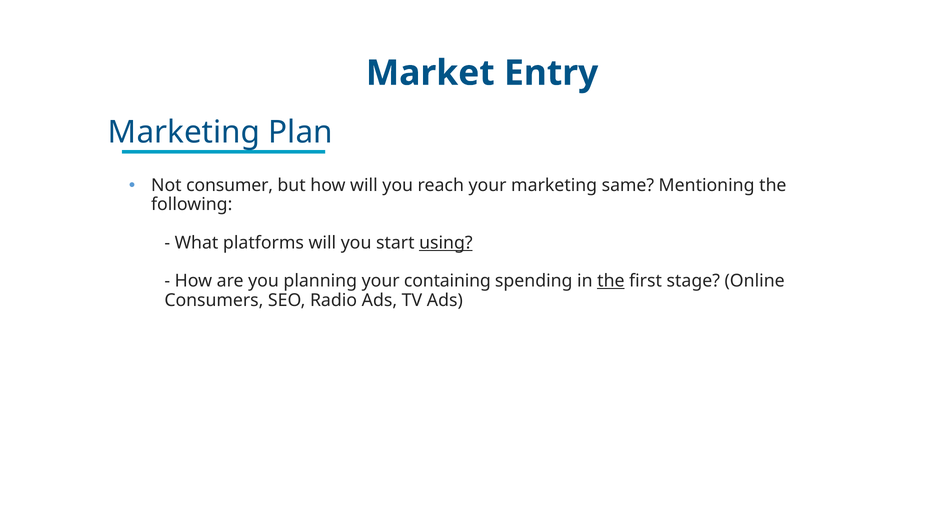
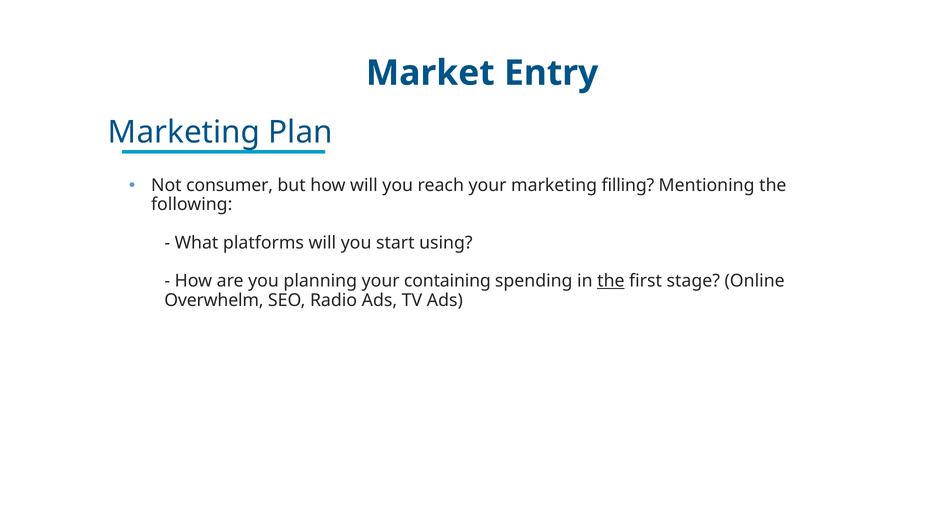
same: same -> filling
using underline: present -> none
Consumers: Consumers -> Overwhelm
